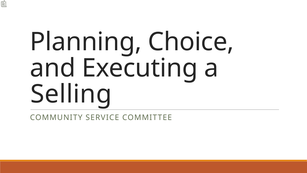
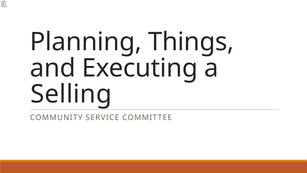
Choice: Choice -> Things
